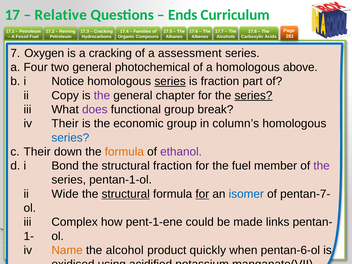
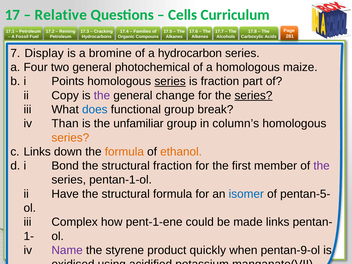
Ends: Ends -> Cells
Oxygen: Oxygen -> Display
a cracking: cracking -> bromine
assessment: assessment -> hydrocarbon
above: above -> maize
Notice: Notice -> Points
chapter: chapter -> change
does colour: purple -> blue
iv Their: Their -> Than
economic: economic -> unfamiliar
series at (70, 138) colour: blue -> orange
Their at (37, 152): Their -> Links
ethanol colour: purple -> orange
the fuel: fuel -> first
Wide: Wide -> Have
structural at (126, 194) underline: present -> none
for at (202, 194) underline: present -> none
pentan-7-: pentan-7- -> pentan-5-
Name colour: orange -> purple
alcohol: alcohol -> styrene
pentan-6-ol: pentan-6-ol -> pentan-9-ol
